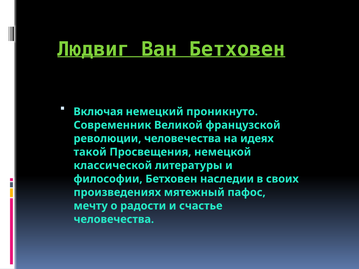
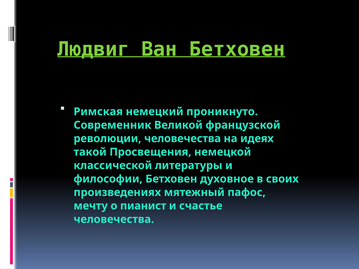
Включая: Включая -> Римская
наследии: наследии -> духовное
радости: радости -> пианист
